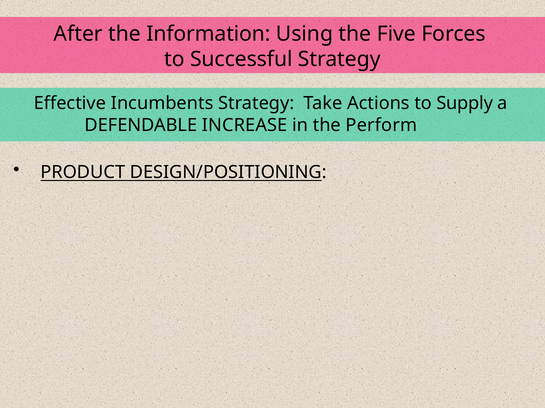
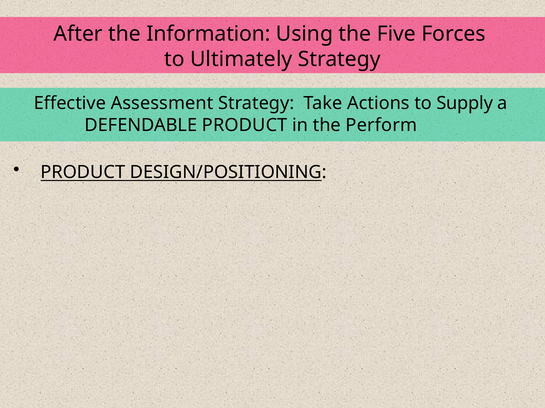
Successful: Successful -> Ultimately
Incumbents: Incumbents -> Assessment
DEFENDABLE INCREASE: INCREASE -> PRODUCT
